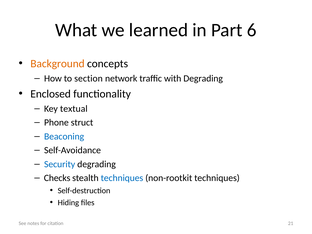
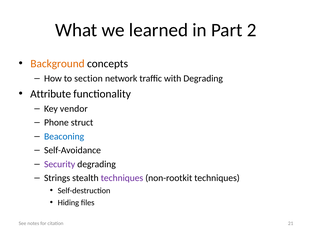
6: 6 -> 2
Enclosed: Enclosed -> Attribute
textual: textual -> vendor
Security colour: blue -> purple
Checks: Checks -> Strings
techniques at (122, 178) colour: blue -> purple
